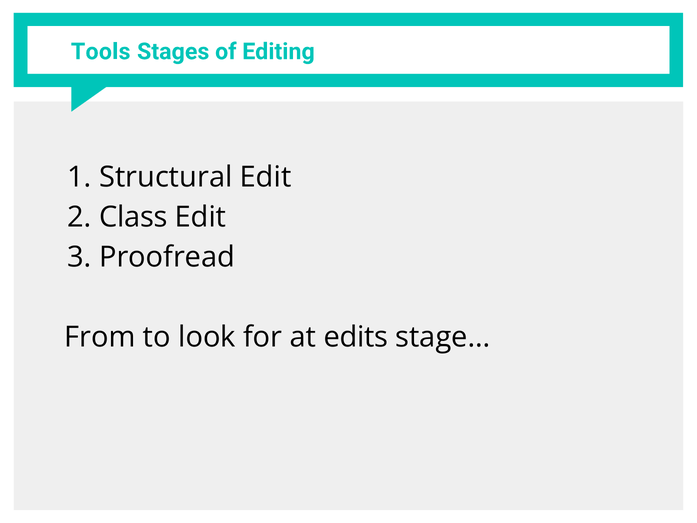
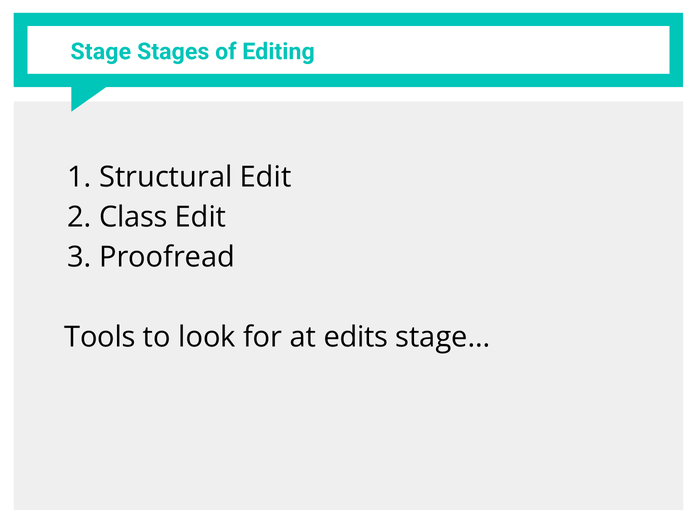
Tools at (101, 52): Tools -> Stage
From: From -> Tools
